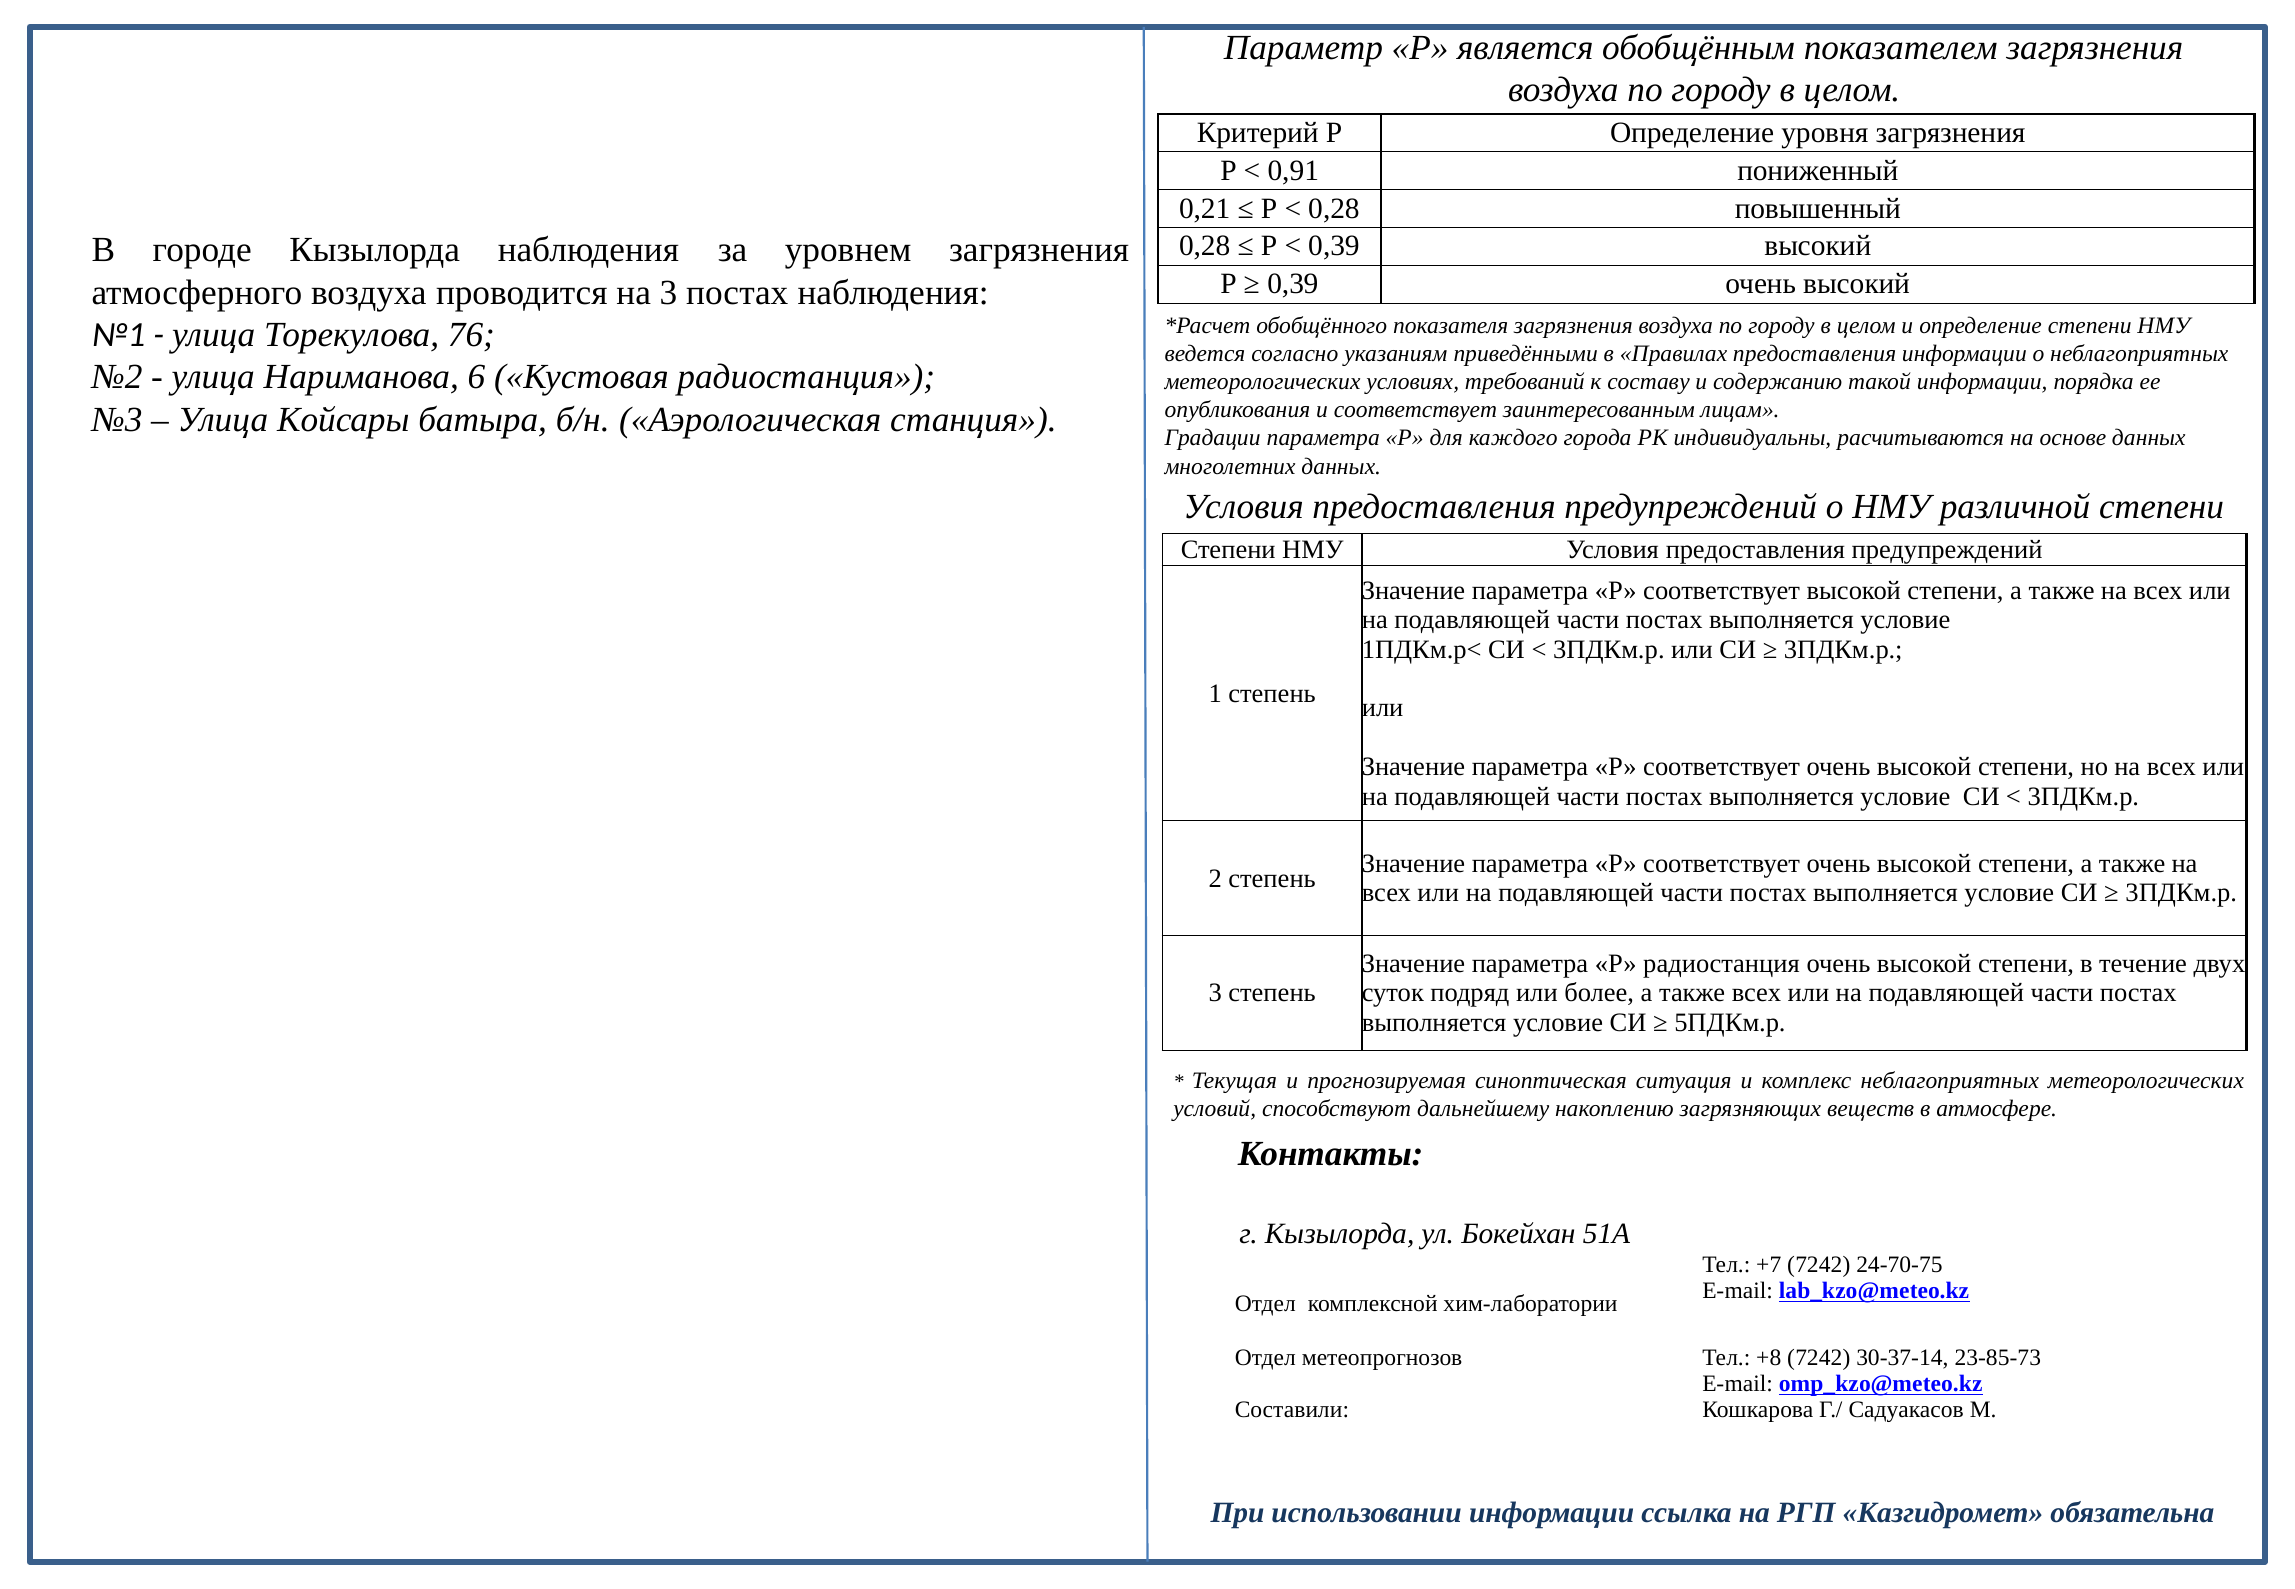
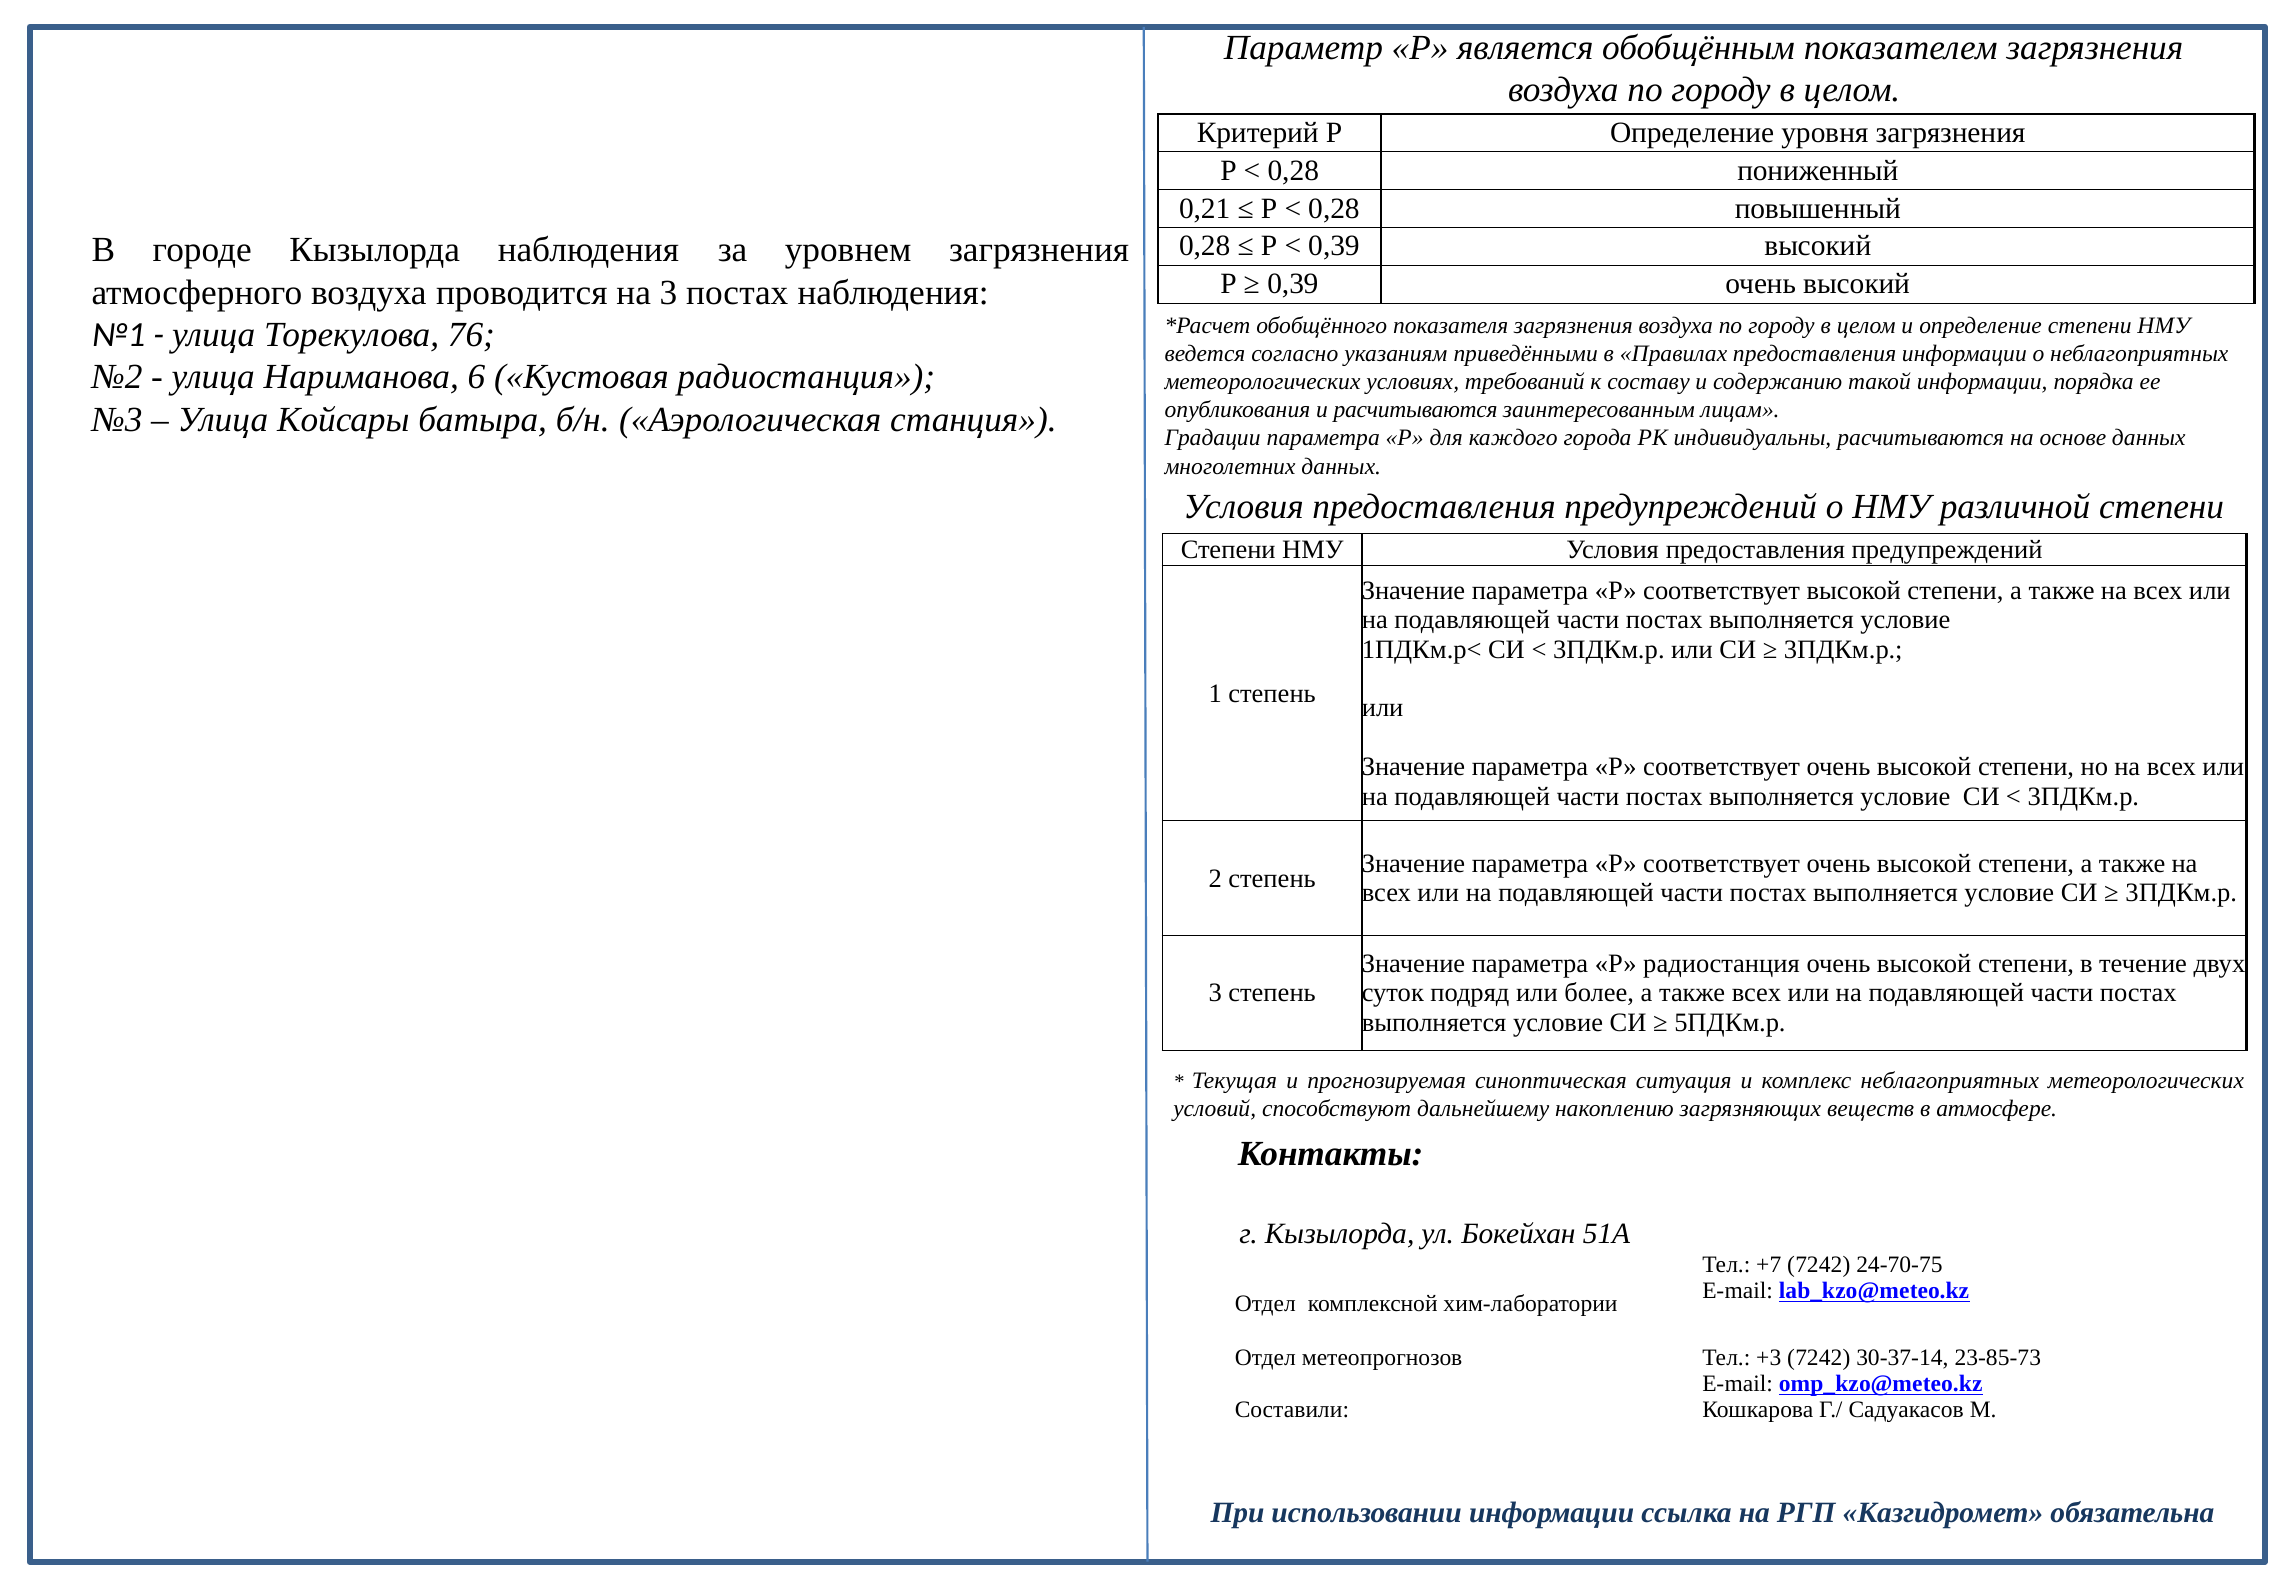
0,91 at (1293, 170): 0,91 -> 0,28
и соответствует: соответствует -> расчитываются
+8: +8 -> +3
